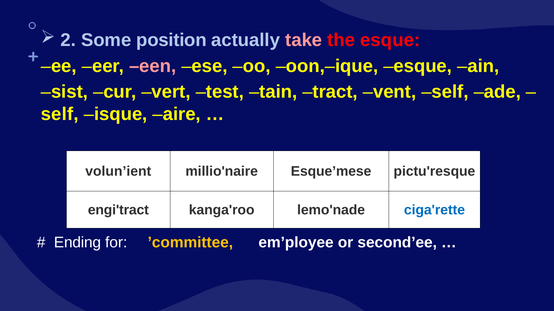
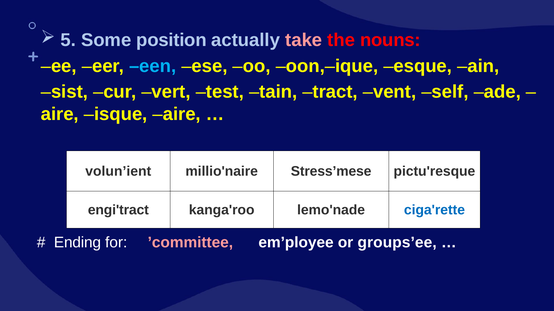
2: 2 -> 5
the esque: esque -> nouns
een colour: pink -> light blue
self at (60, 114): self -> aire
Esque’mese: Esque’mese -> Stress’mese
’committee colour: yellow -> pink
second’ee: second’ee -> groups’ee
